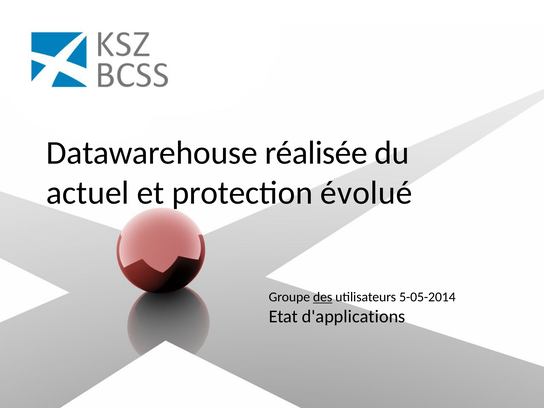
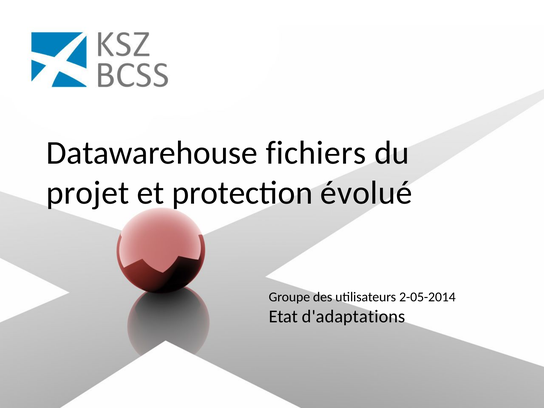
réalisée: réalisée -> fichiers
actuel: actuel -> projet
des underline: present -> none
5-05-2014: 5-05-2014 -> 2-05-2014
d'applications: d'applications -> d'adaptations
